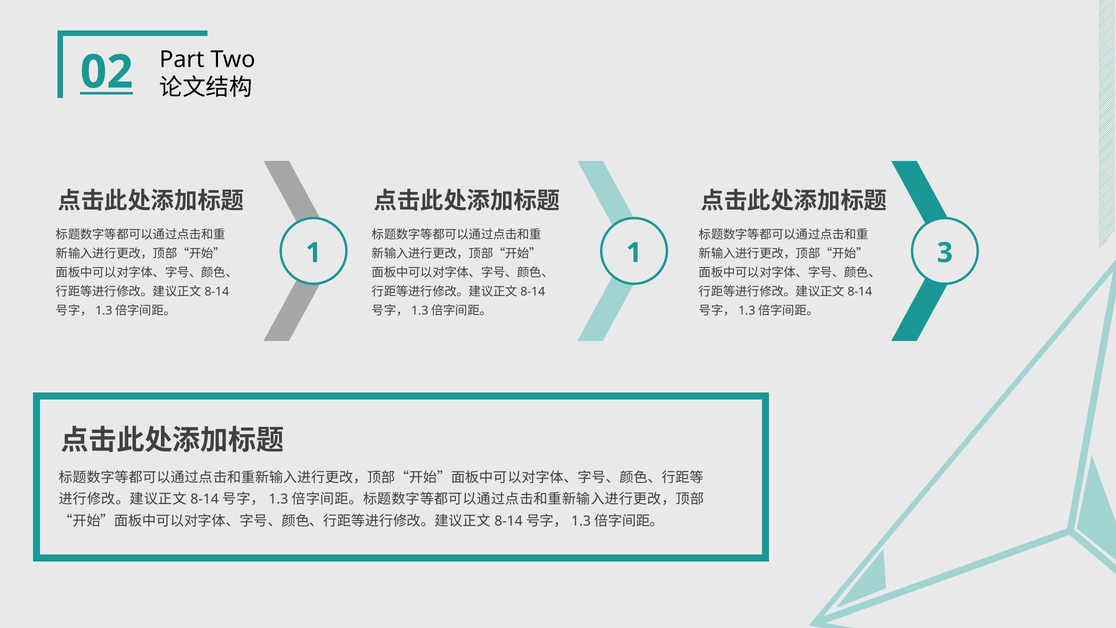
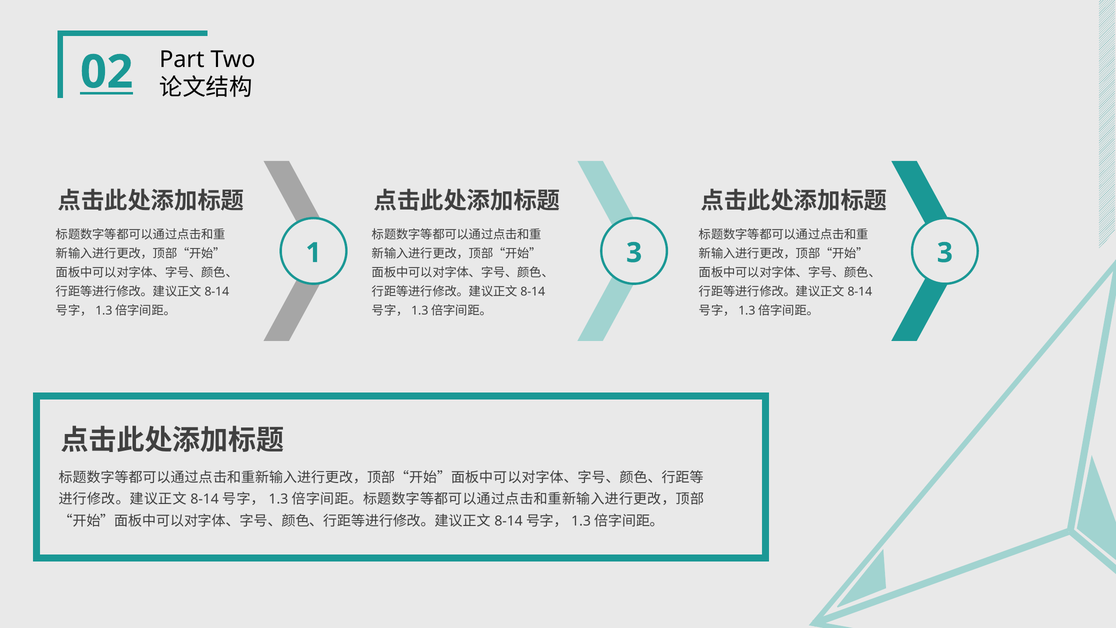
1 1: 1 -> 3
